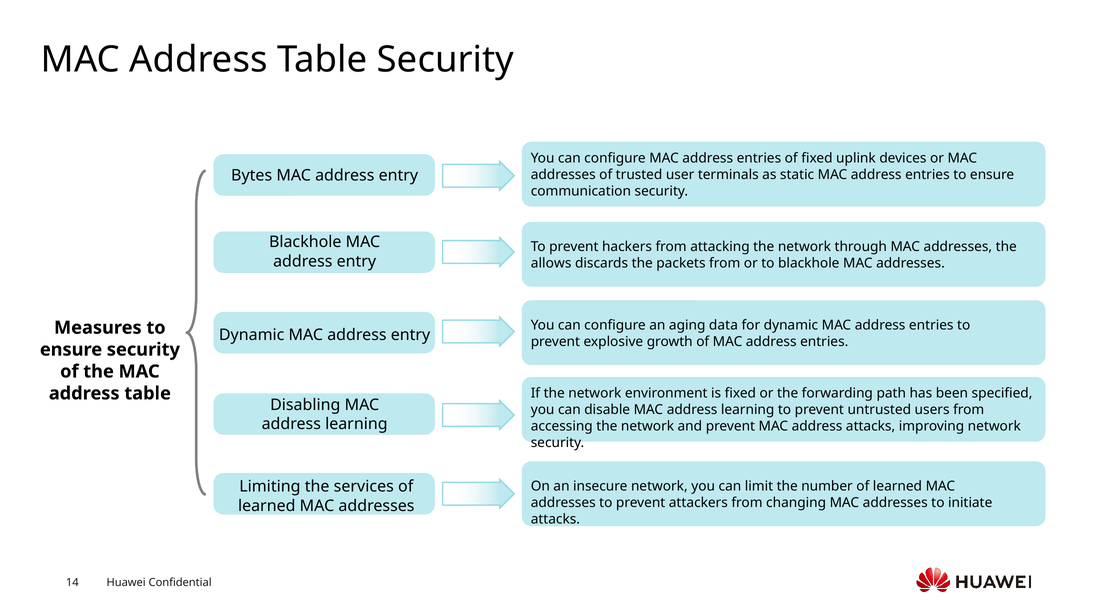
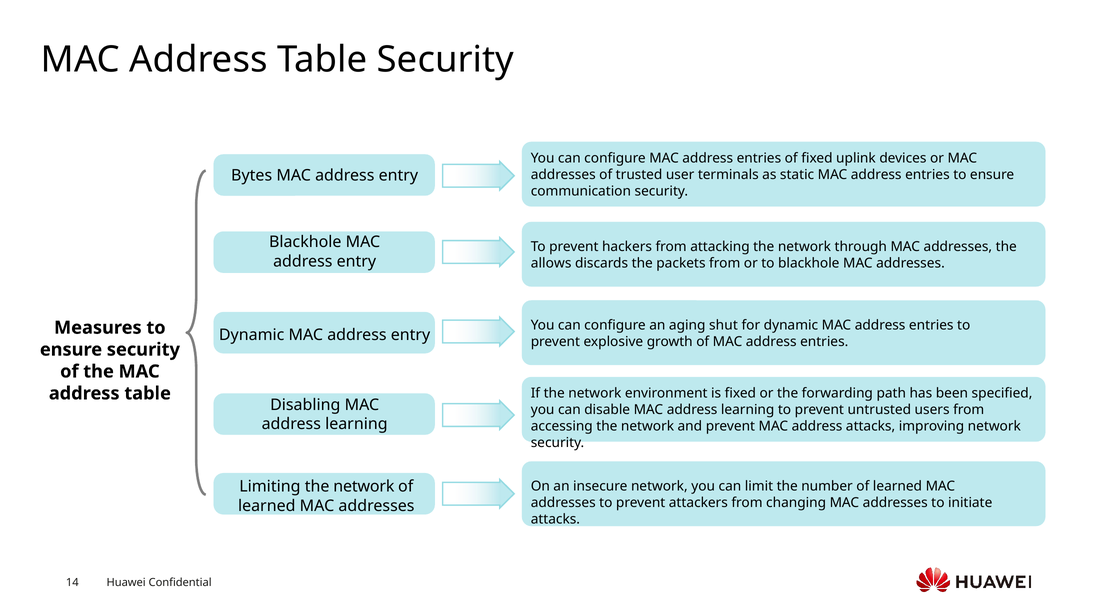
data: data -> shut
Limiting the services: services -> network
